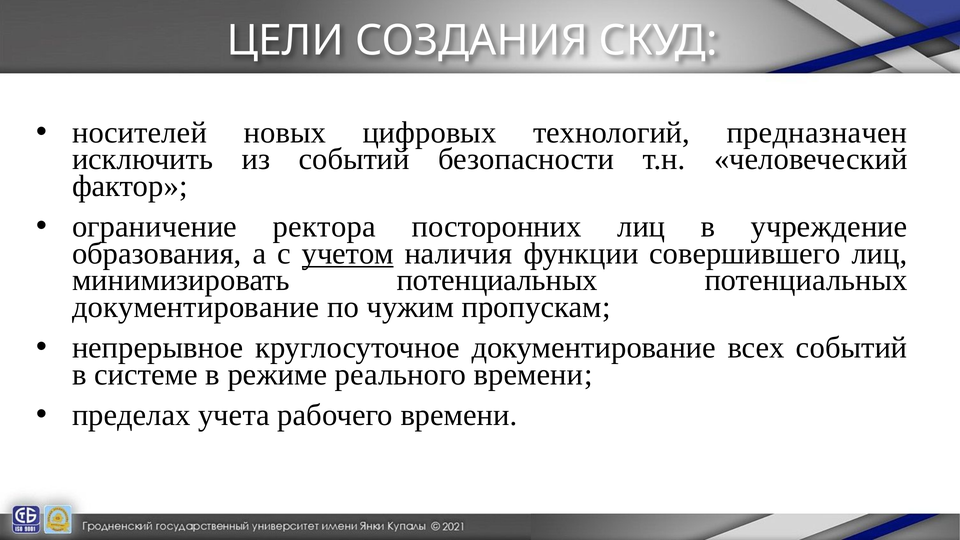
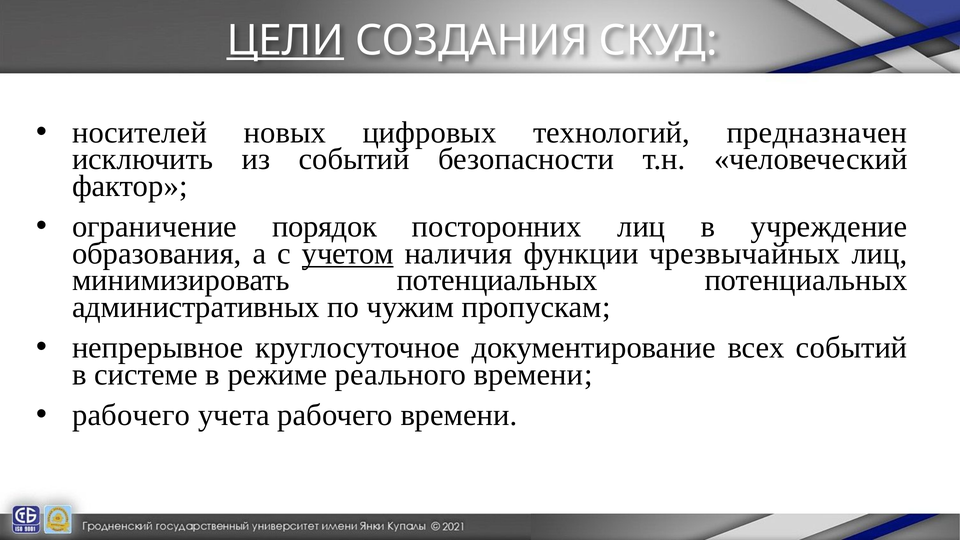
ЦЕЛИ underline: none -> present
ректора: ректора -> порядок
совершившего: совершившего -> чрезвычайных
документирование at (196, 307): документирование -> административных
пределах at (131, 415): пределах -> рабочего
